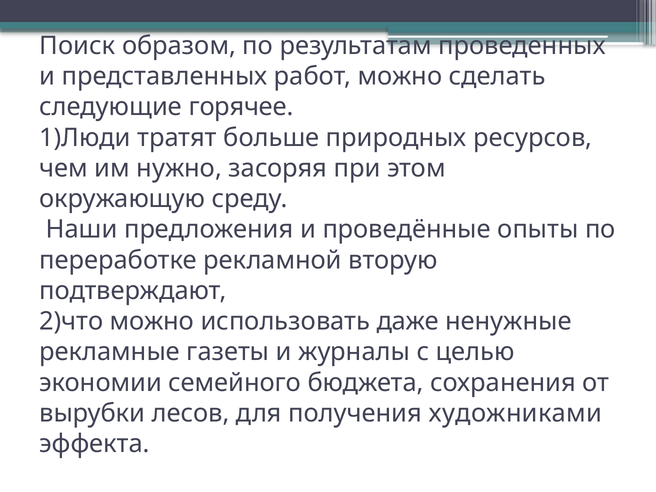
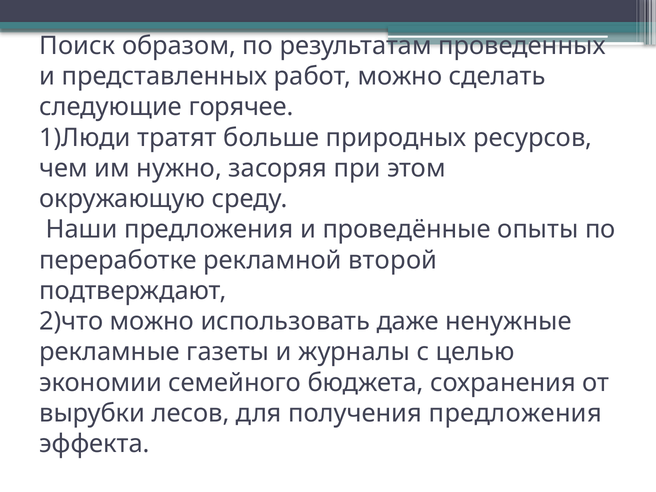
вторую: вторую -> второй
получения художниками: художниками -> предложения
